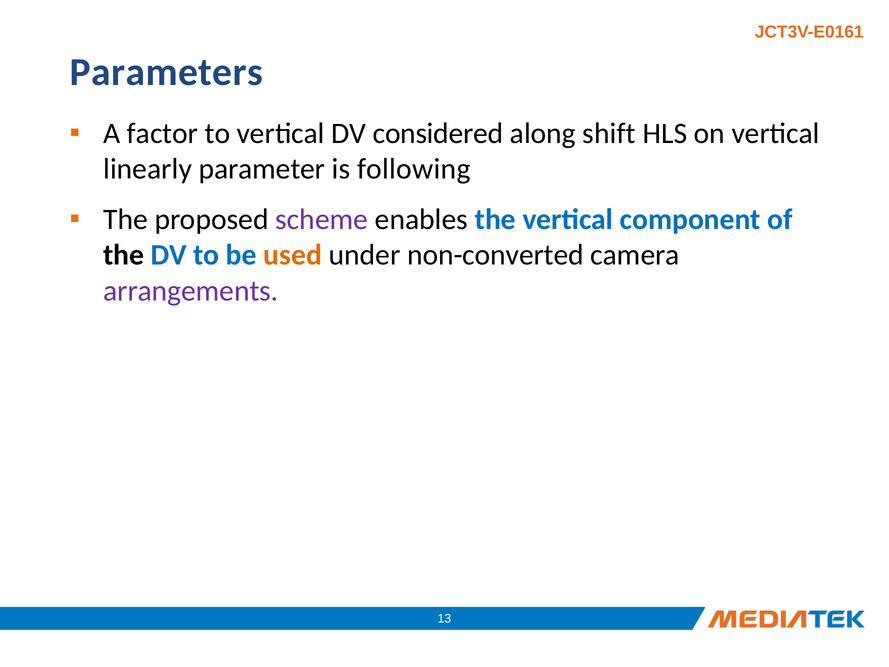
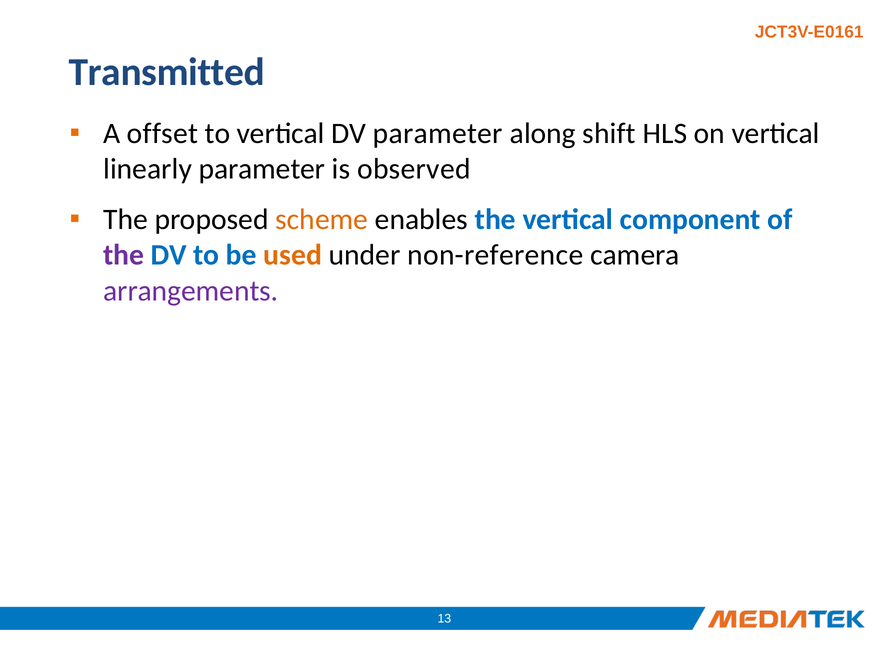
Parameters: Parameters -> Transmitted
factor: factor -> offset
DV considered: considered -> parameter
following: following -> observed
scheme colour: purple -> orange
the at (124, 255) colour: black -> purple
non-converted: non-converted -> non-reference
